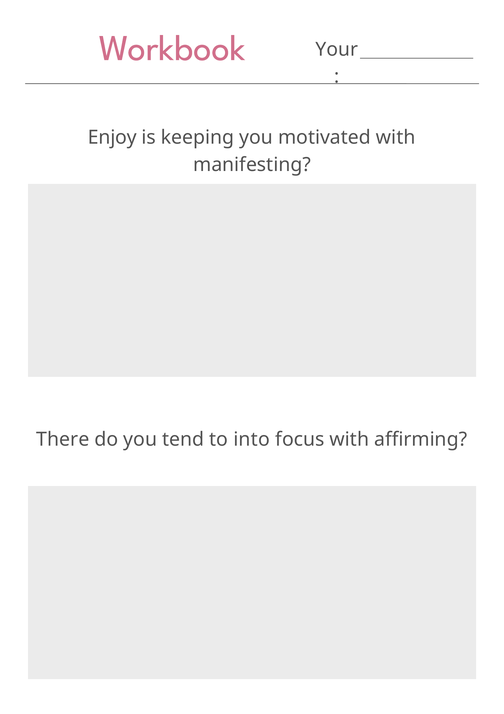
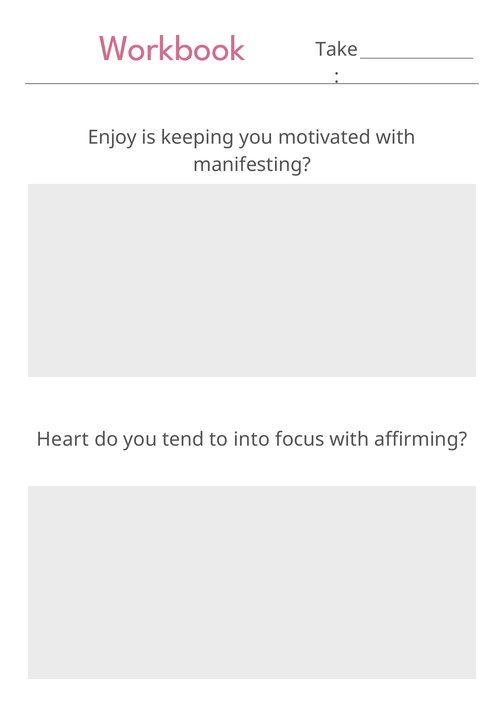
Your: Your -> Take
There: There -> Heart
